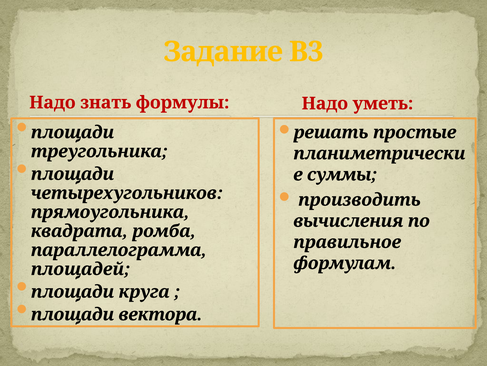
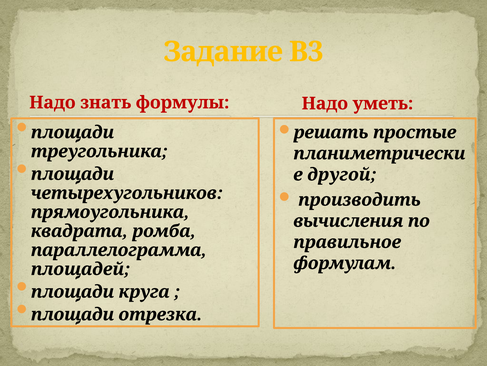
суммы: суммы -> другой
вектора: вектора -> отрезка
